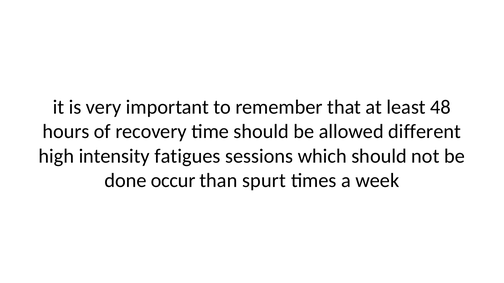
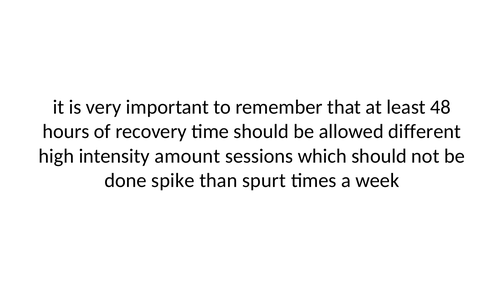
fatigues: fatigues -> amount
occur: occur -> spike
